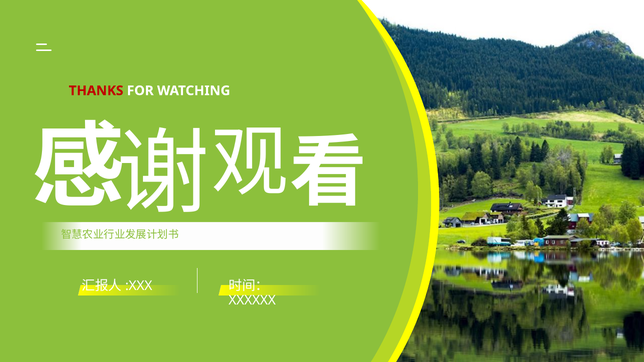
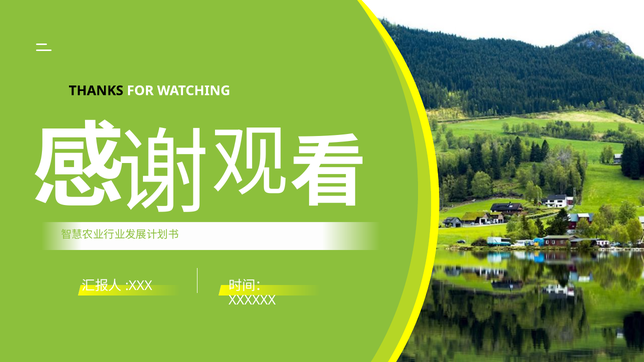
THANKS colour: red -> black
